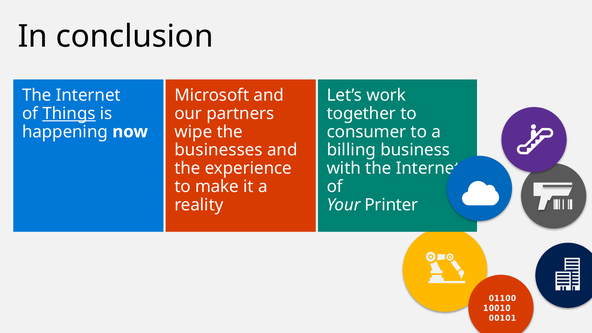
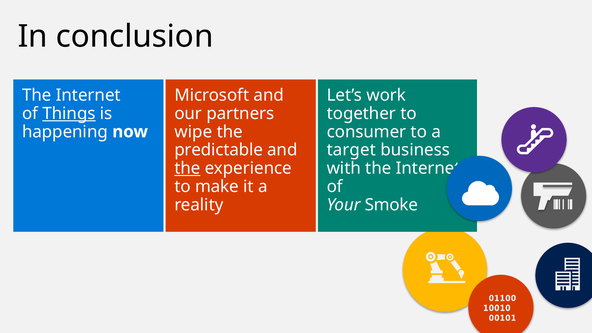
businesses: businesses -> predictable
billing: billing -> target
the at (187, 168) underline: none -> present
Printer: Printer -> Smoke
